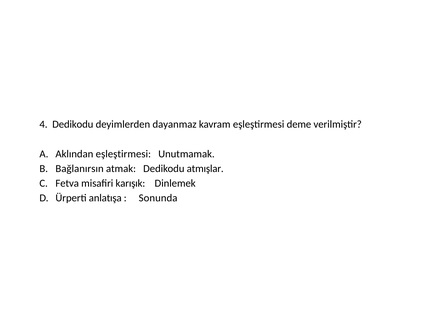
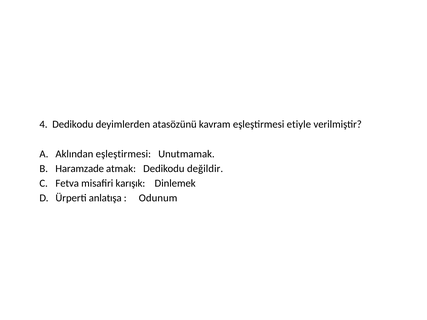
dayanmaz: dayanmaz -> atasözünü
deme: deme -> etiyle
Bağlanırsın: Bağlanırsın -> Haramzade
atmışlar: atmışlar -> değildir
Sonunda: Sonunda -> Odunum
